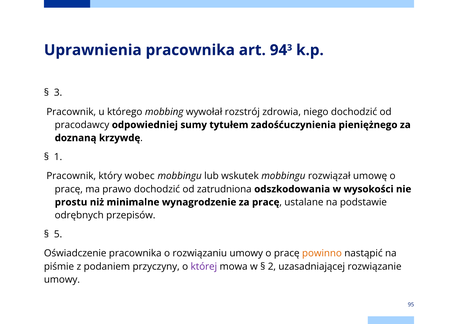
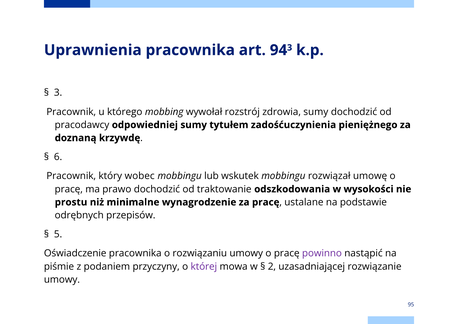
zdrowia niego: niego -> sumy
1: 1 -> 6
zatrudniona: zatrudniona -> traktowanie
powinno colour: orange -> purple
